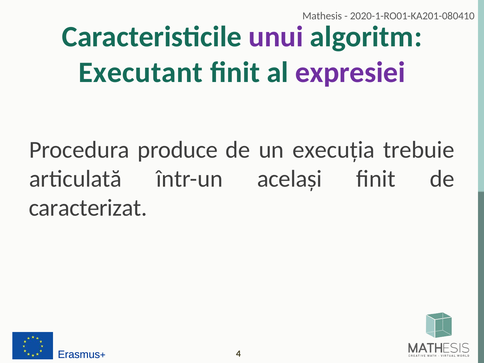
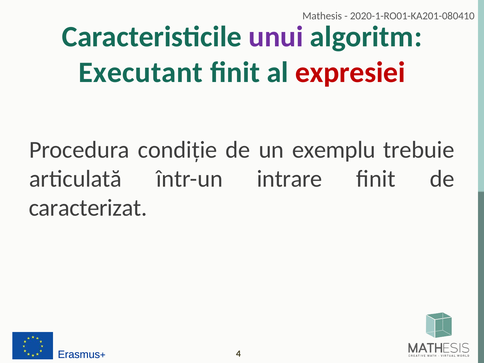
expresiei colour: purple -> red
produce: produce -> condiție
execuția: execuția -> exemplu
același: același -> intrare
